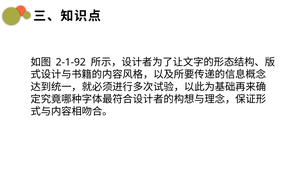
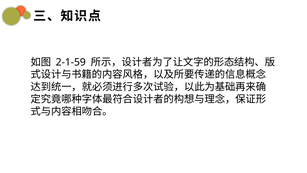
2-1-92: 2-1-92 -> 2-1-59
